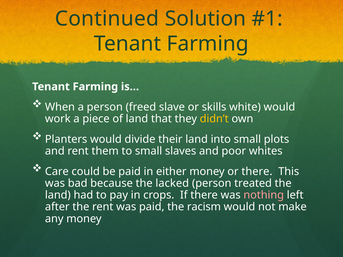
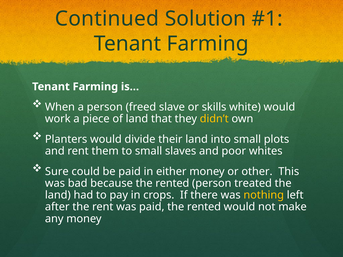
Care: Care -> Sure
or there: there -> other
because the lacked: lacked -> rented
nothing colour: pink -> yellow
paid the racism: racism -> rented
